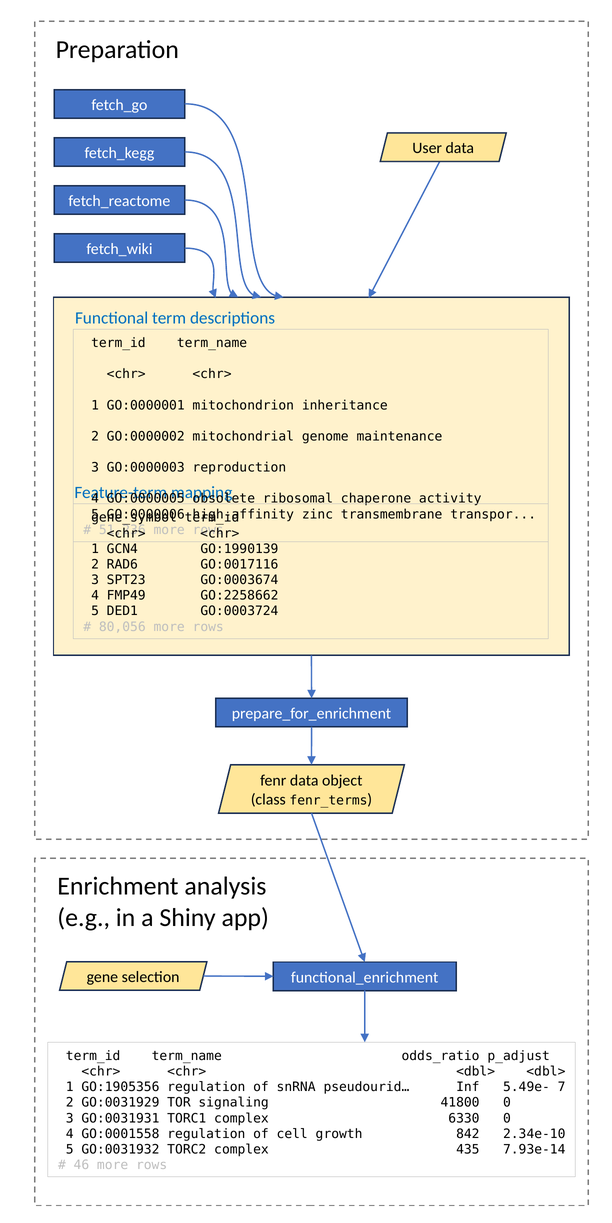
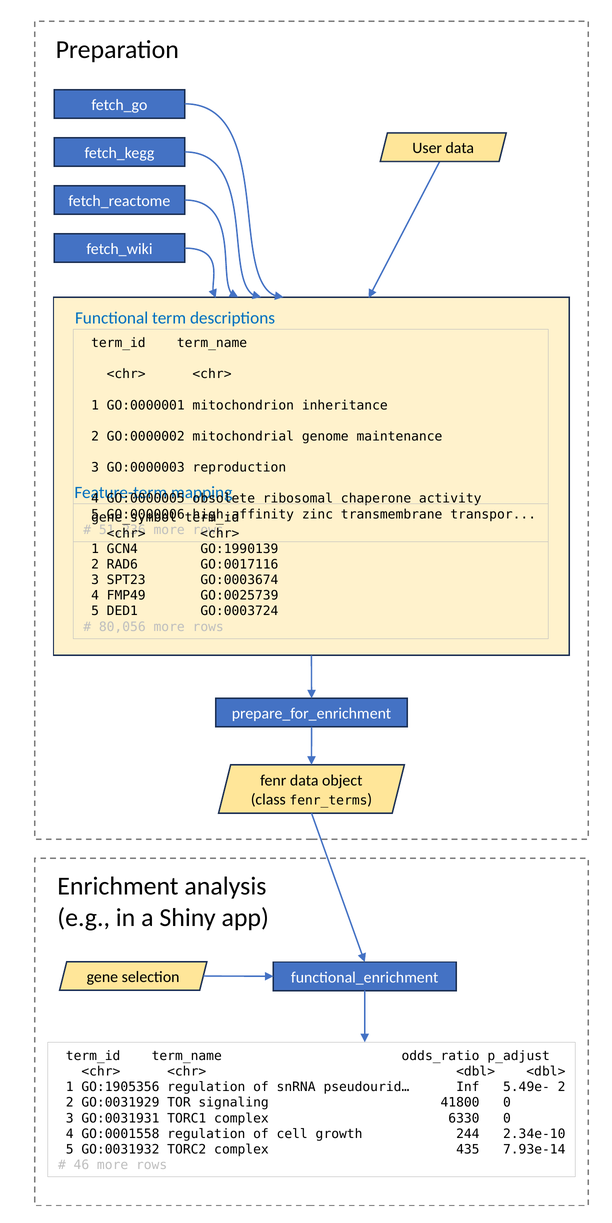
GO:2258662: GO:2258662 -> GO:0025739
5.49e- 7: 7 -> 2
842: 842 -> 244
